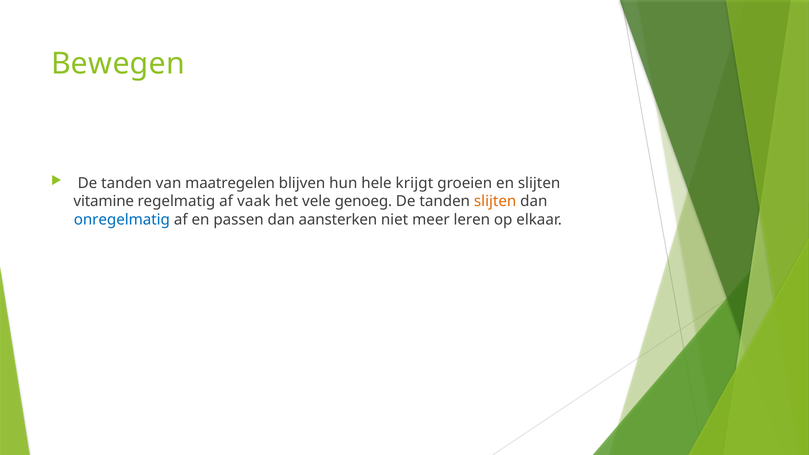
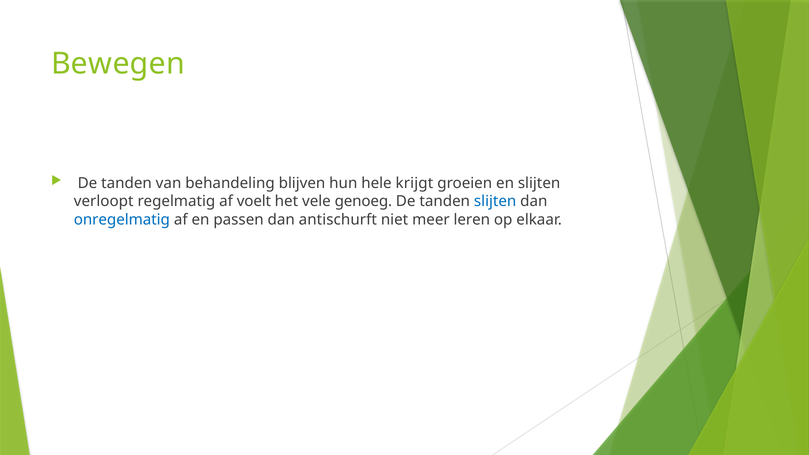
maatregelen: maatregelen -> behandeling
vitamine: vitamine -> verloopt
vaak: vaak -> voelt
slijten at (495, 201) colour: orange -> blue
aansterken: aansterken -> antischurft
